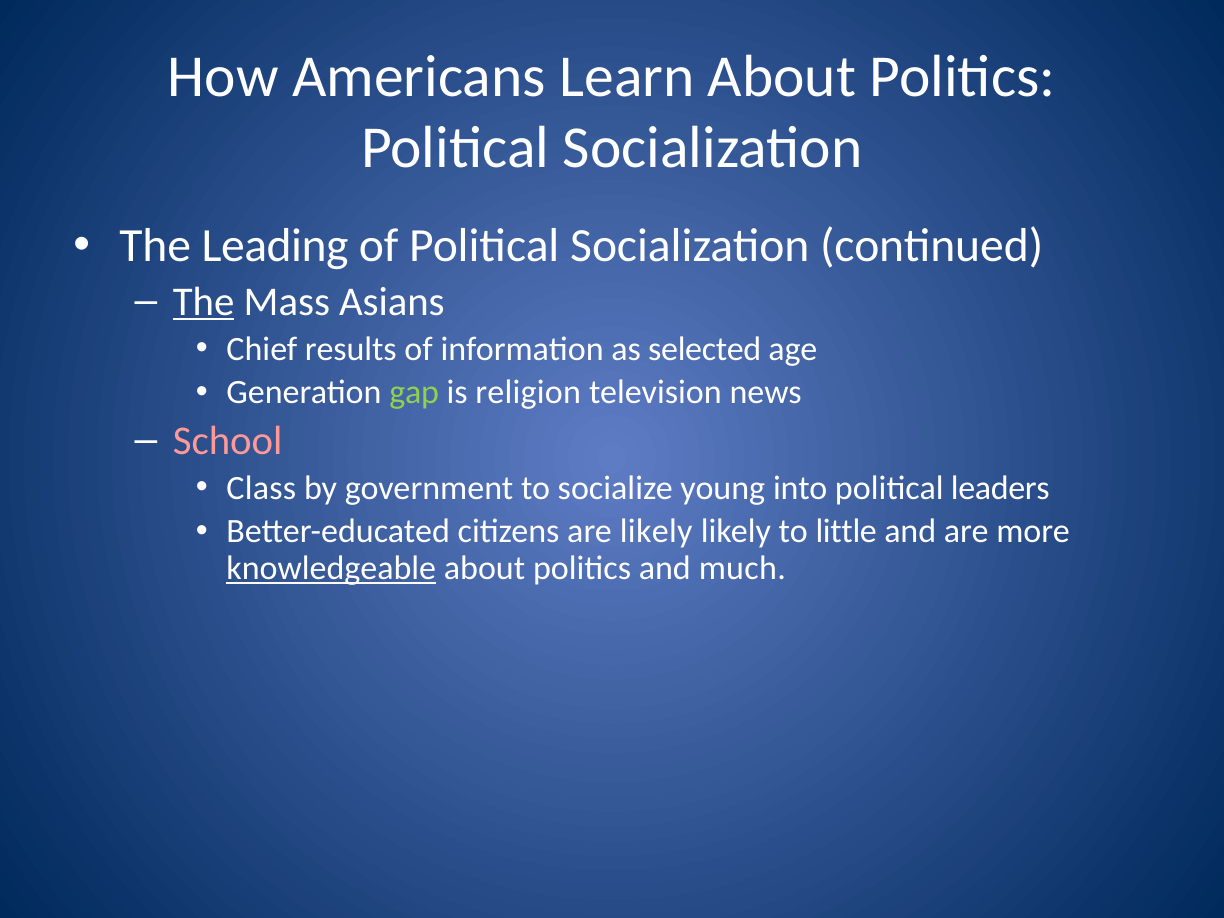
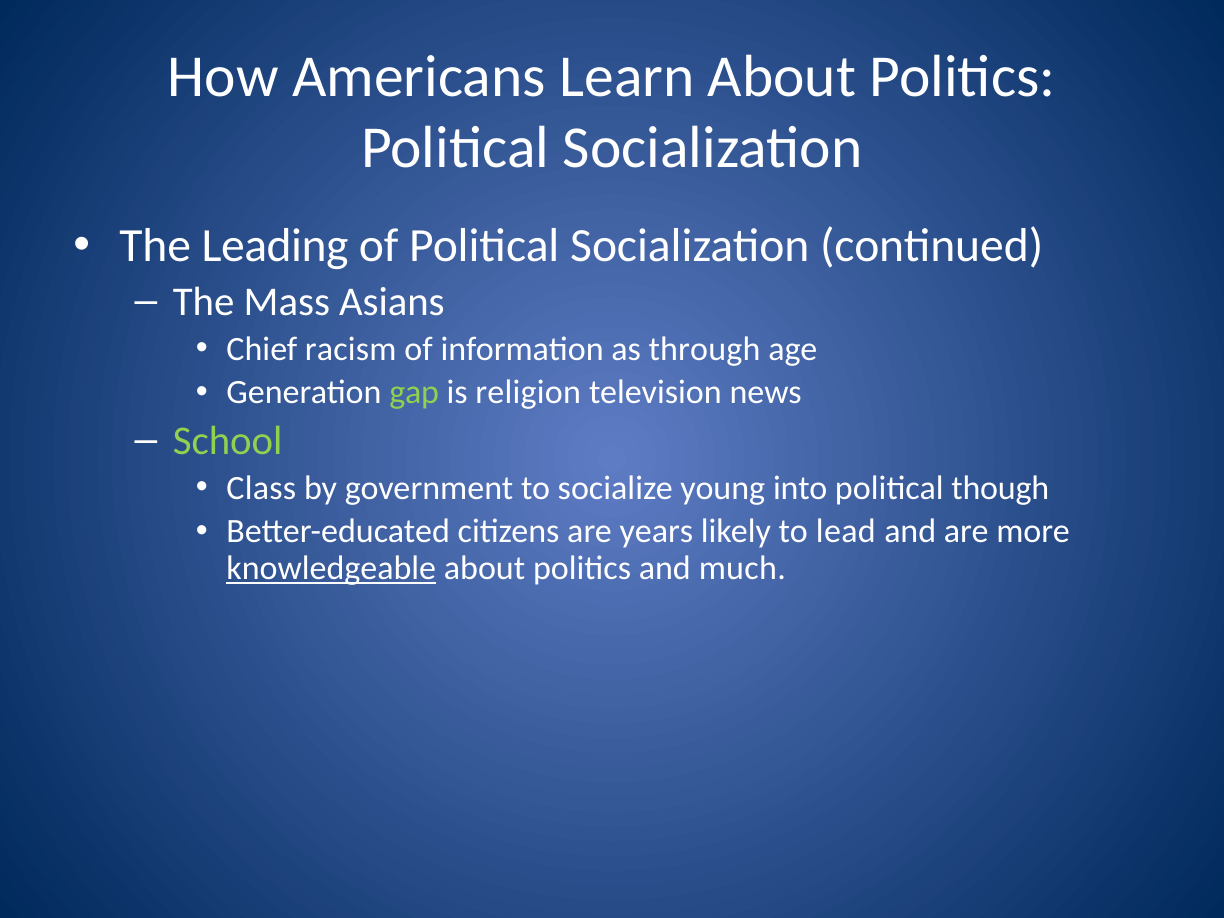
The at (204, 302) underline: present -> none
results: results -> racism
selected: selected -> through
School colour: pink -> light green
leaders: leaders -> though
are likely: likely -> years
little: little -> lead
